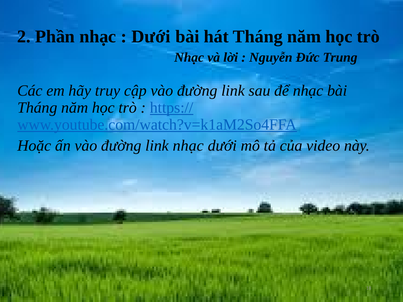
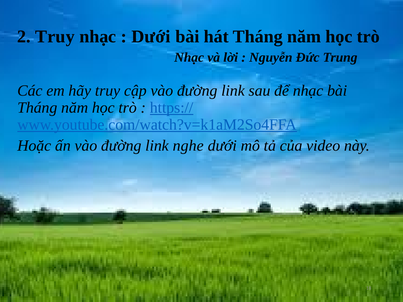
2 Phần: Phần -> Truy
link nhạc: nhạc -> nghe
